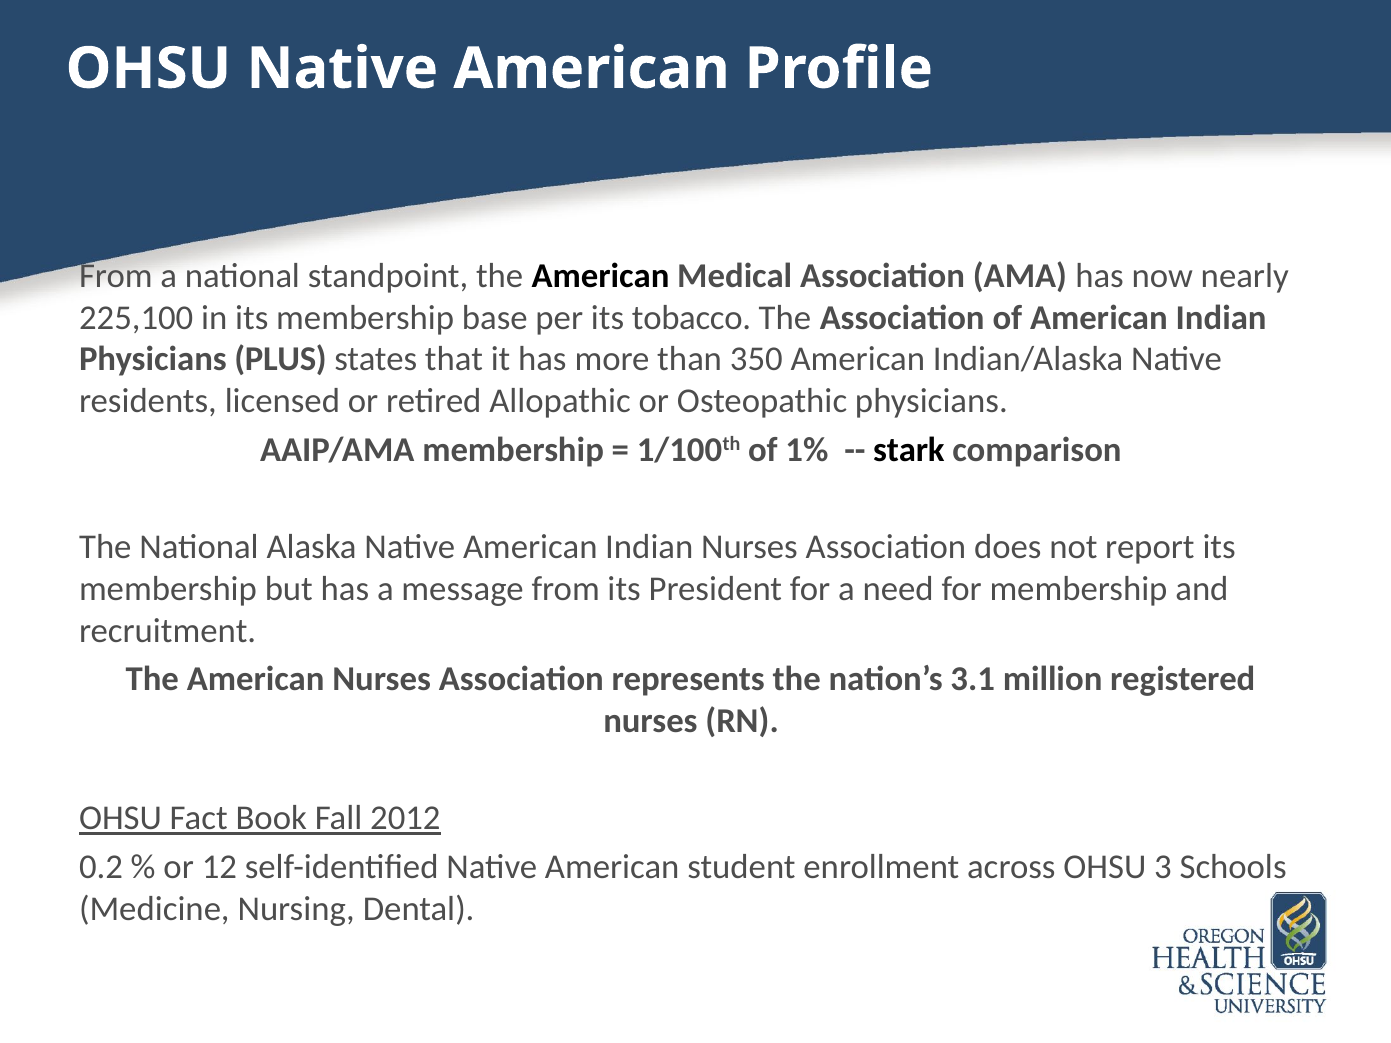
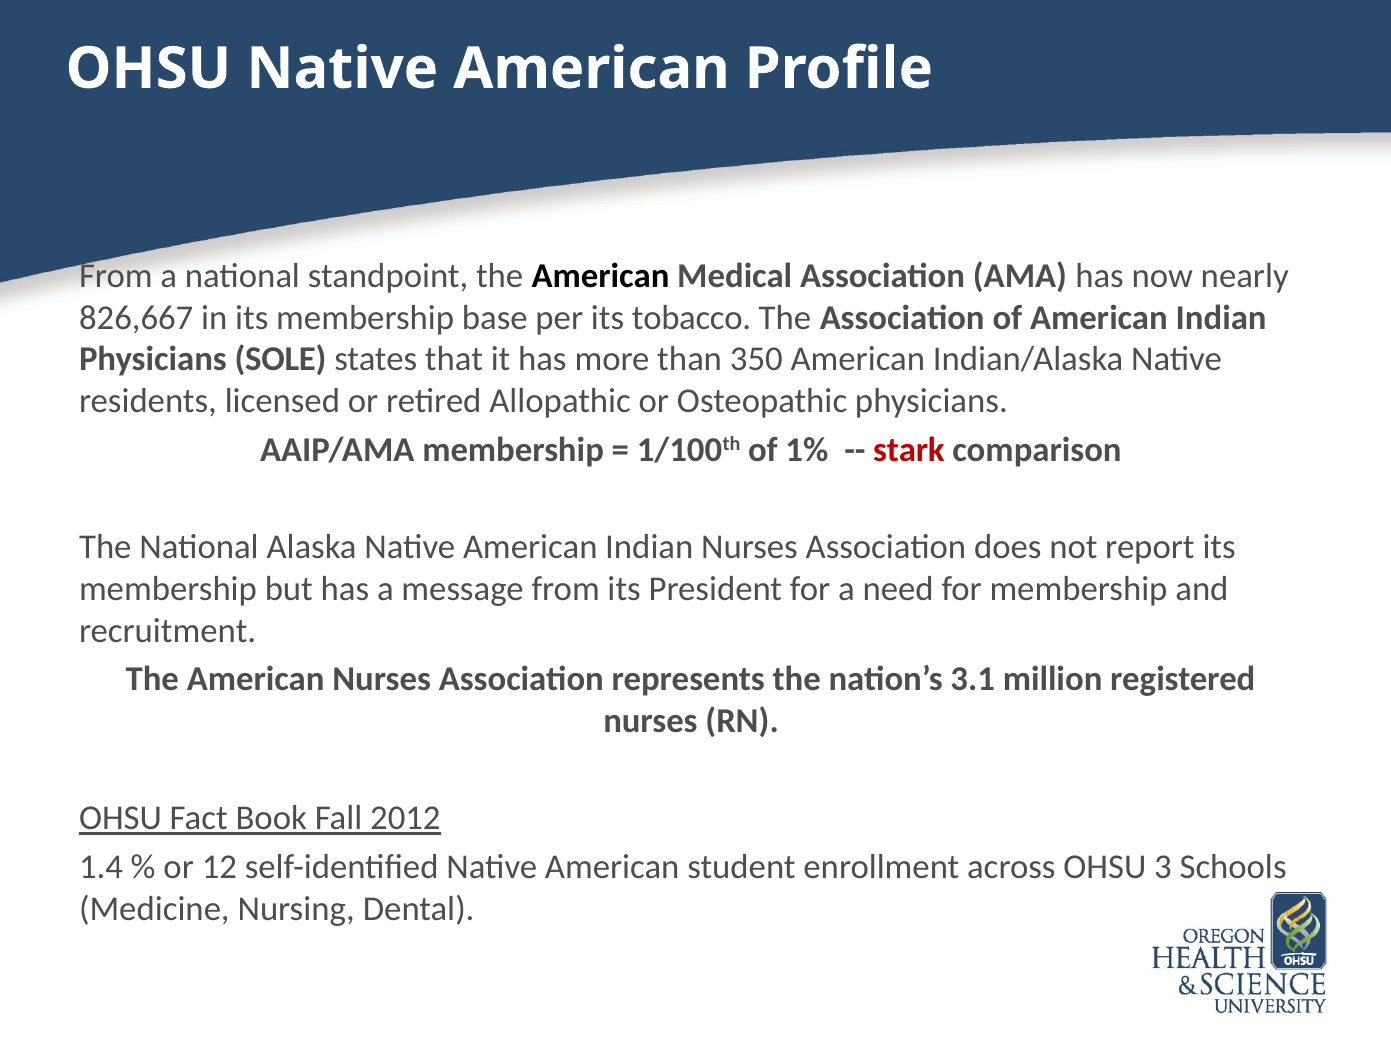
225,100: 225,100 -> 826,667
PLUS: PLUS -> SOLE
stark colour: black -> red
0.2: 0.2 -> 1.4
